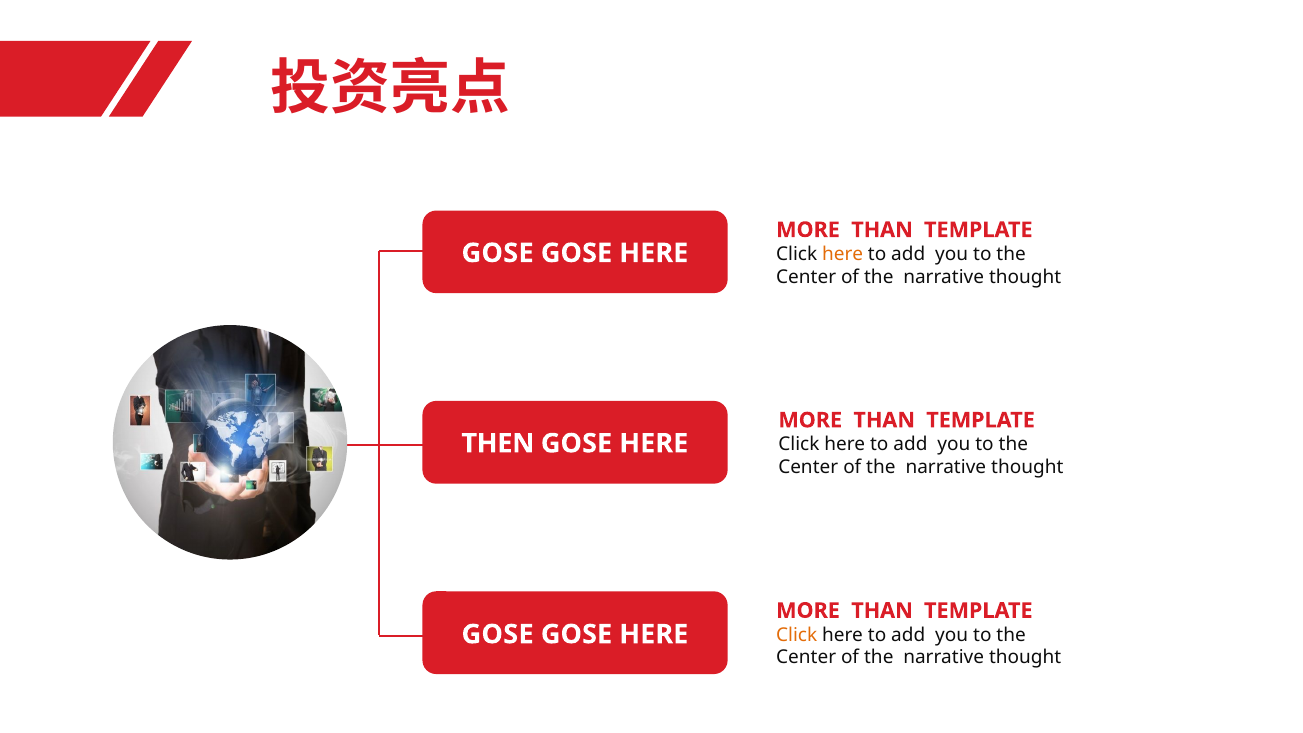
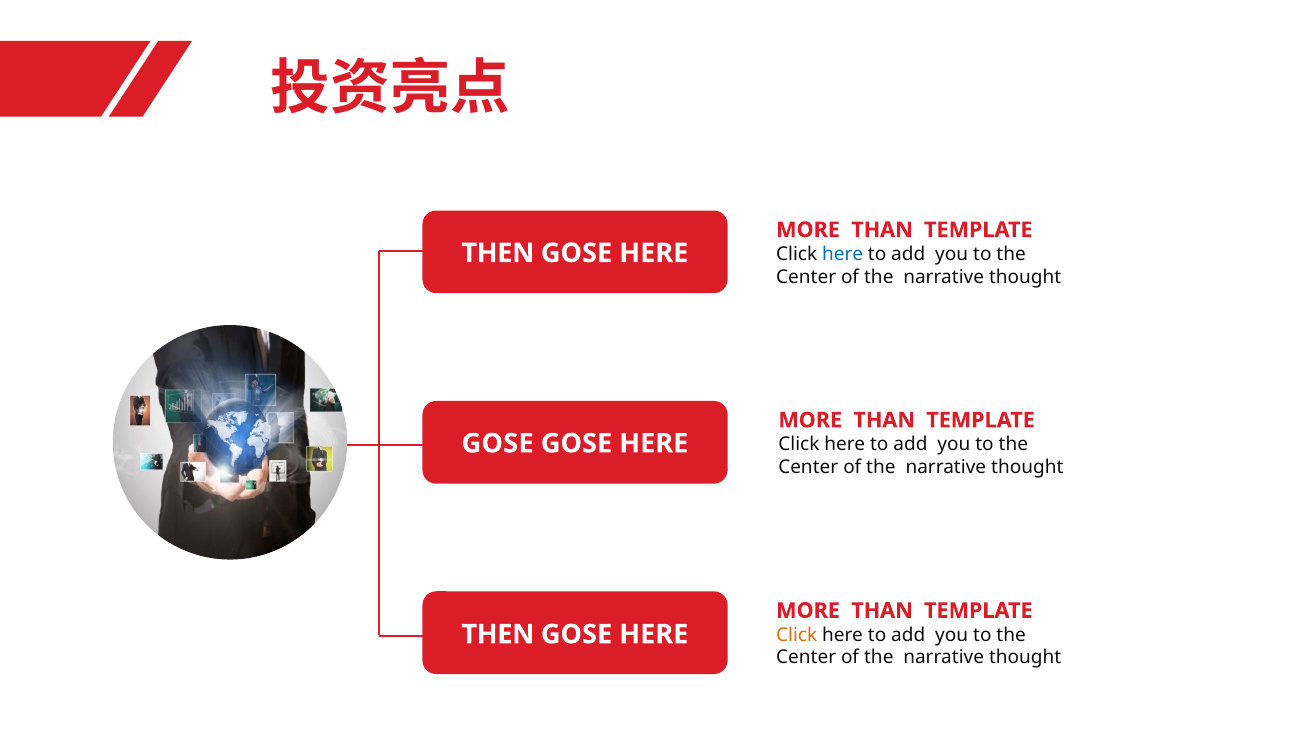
GOSE at (498, 253): GOSE -> THEN
here at (843, 254) colour: orange -> blue
THEN at (498, 443): THEN -> GOSE
GOSE at (498, 634): GOSE -> THEN
